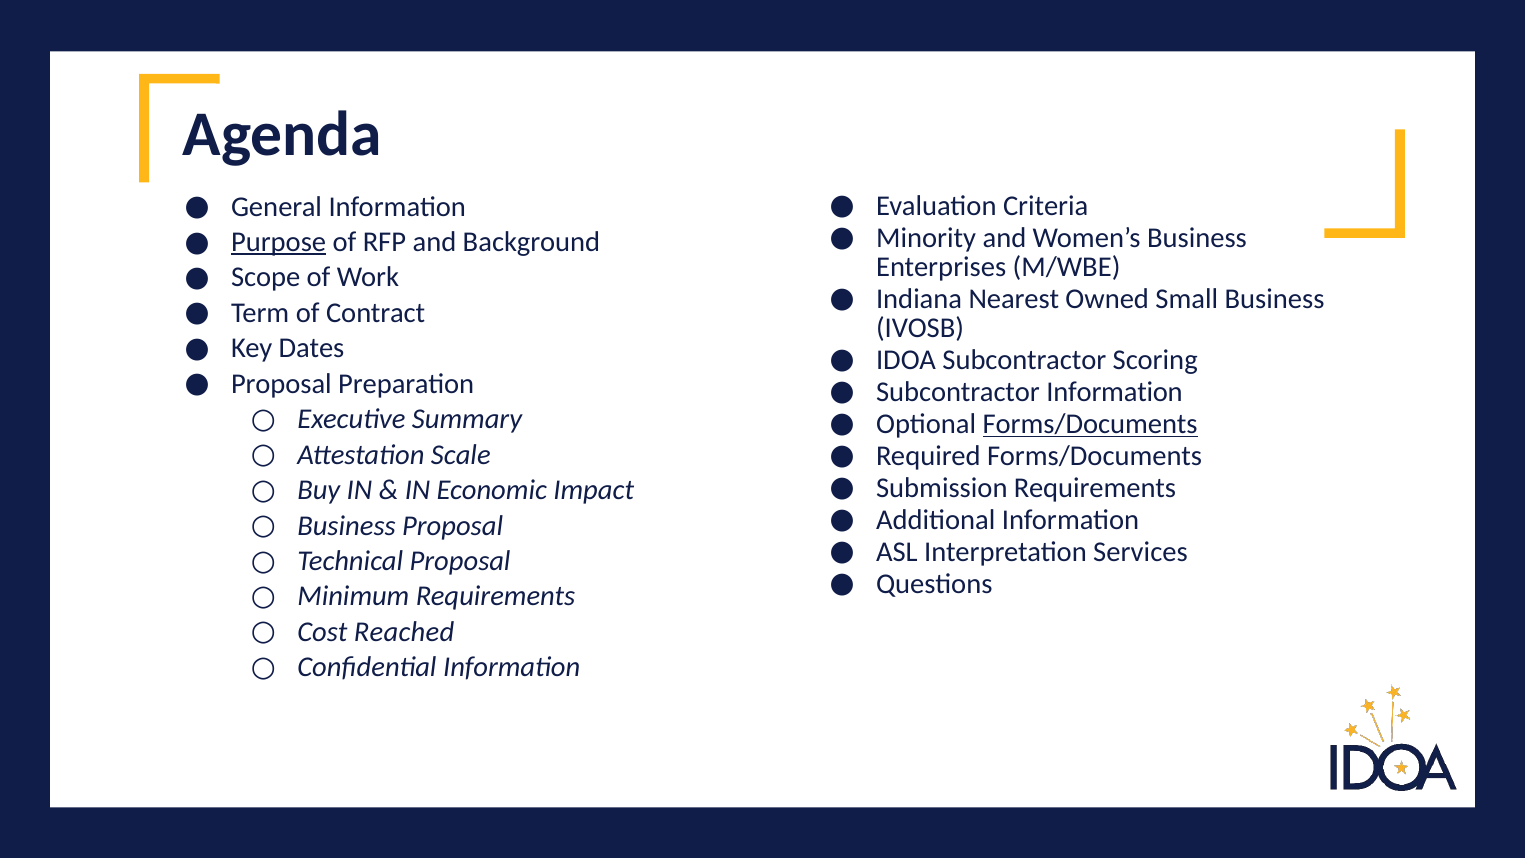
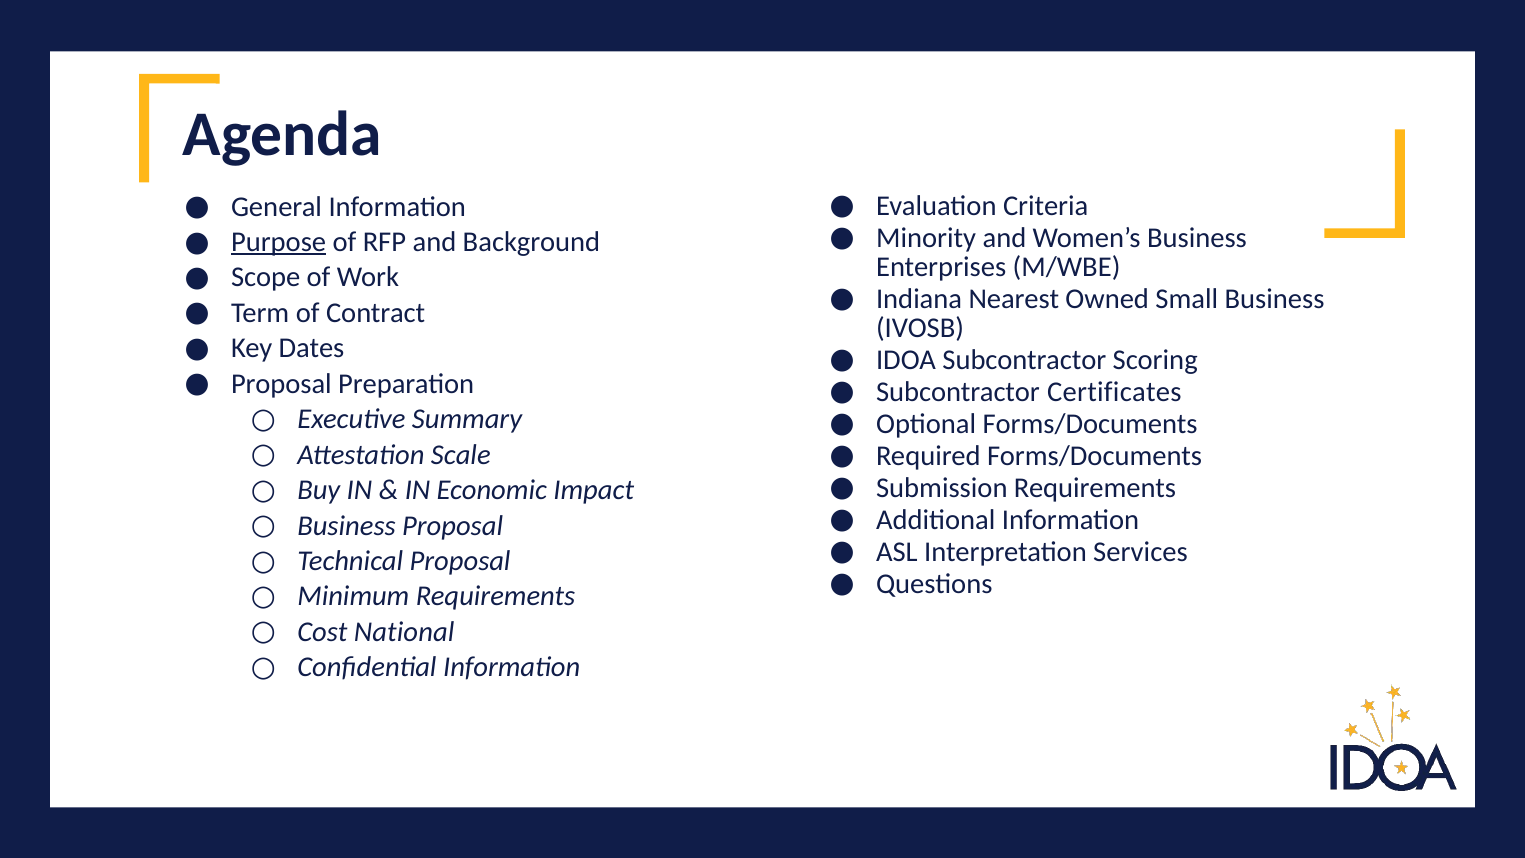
Subcontractor Information: Information -> Certificates
Forms/Documents at (1090, 424) underline: present -> none
Reached: Reached -> National
